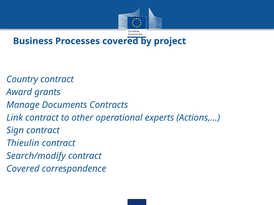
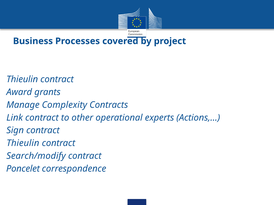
Country at (22, 80): Country -> Thieulin
Documents: Documents -> Complexity
Covered at (23, 169): Covered -> Poncelet
